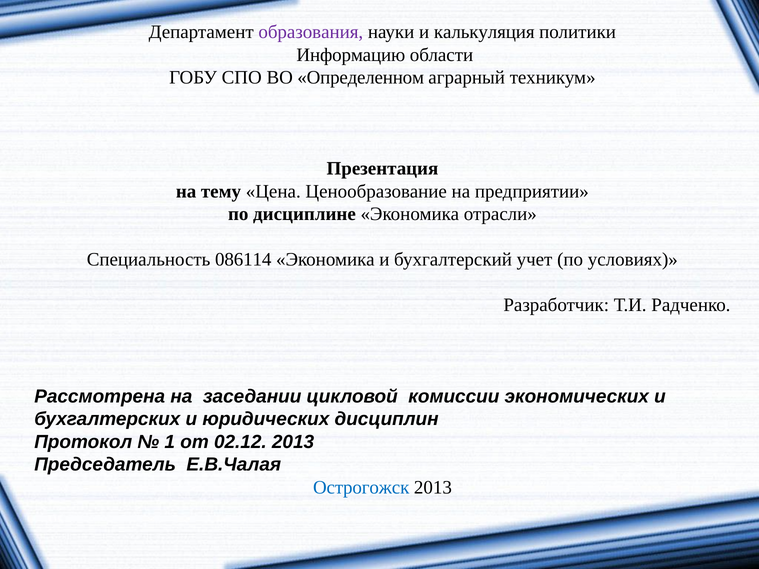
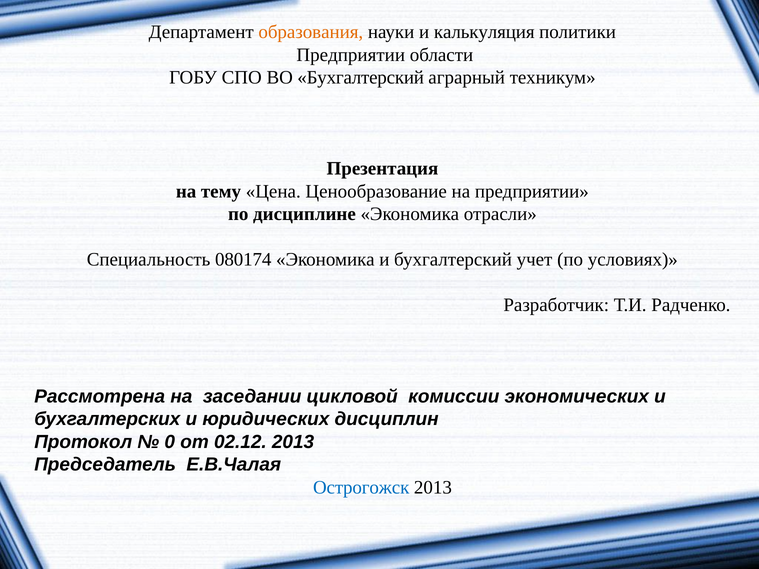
образования colour: purple -> orange
Информацию at (351, 55): Информацию -> Предприятии
ВО Определенном: Определенном -> Бухгалтерский
086114: 086114 -> 080174
1: 1 -> 0
